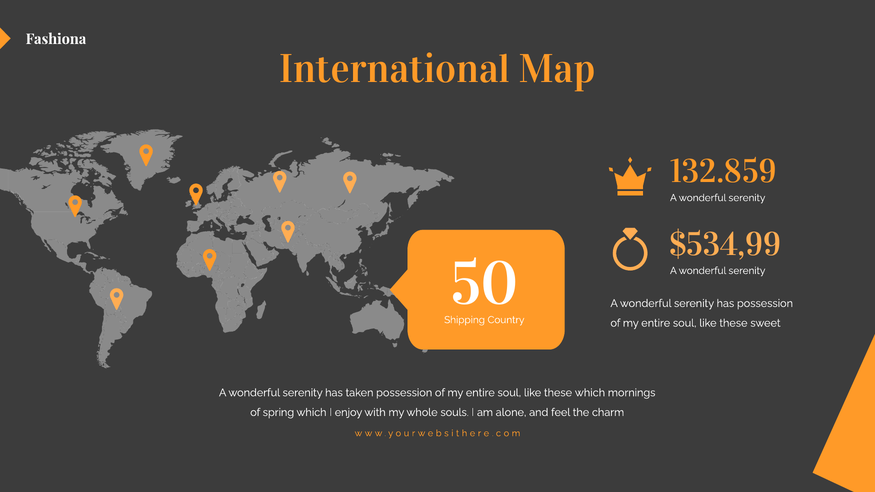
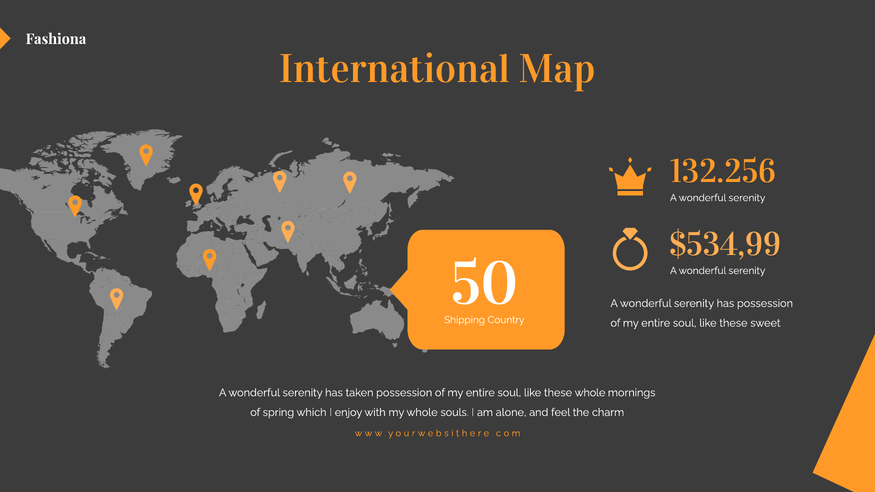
132.859: 132.859 -> 132.256
these which: which -> whole
